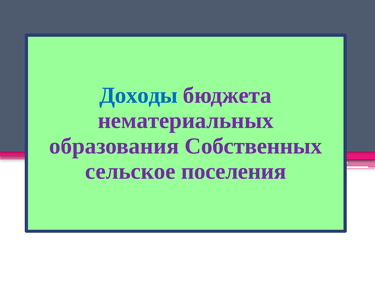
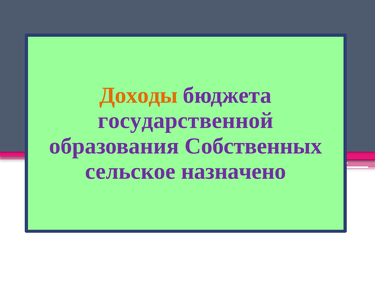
Доходы colour: blue -> orange
нематериальных: нематериальных -> государственной
поселения: поселения -> назначено
